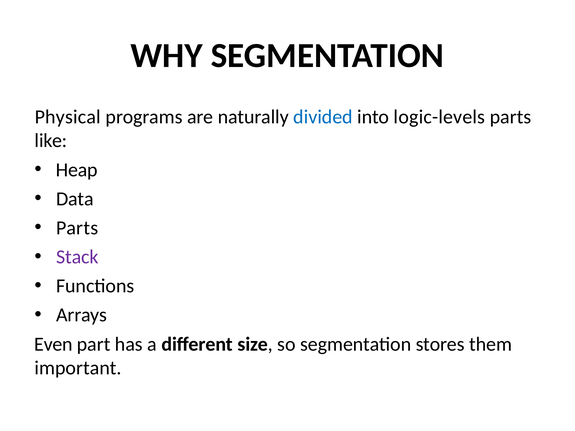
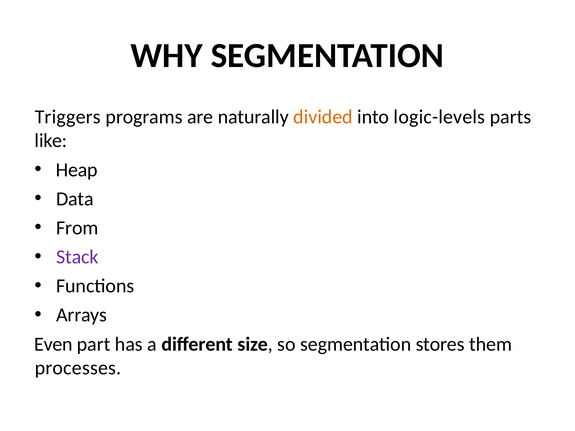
Physical: Physical -> Triggers
divided colour: blue -> orange
Parts at (77, 228): Parts -> From
important: important -> processes
